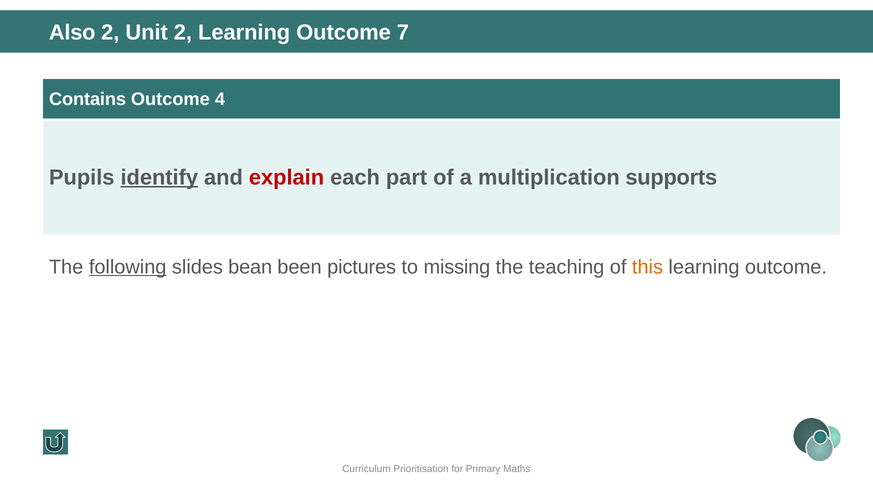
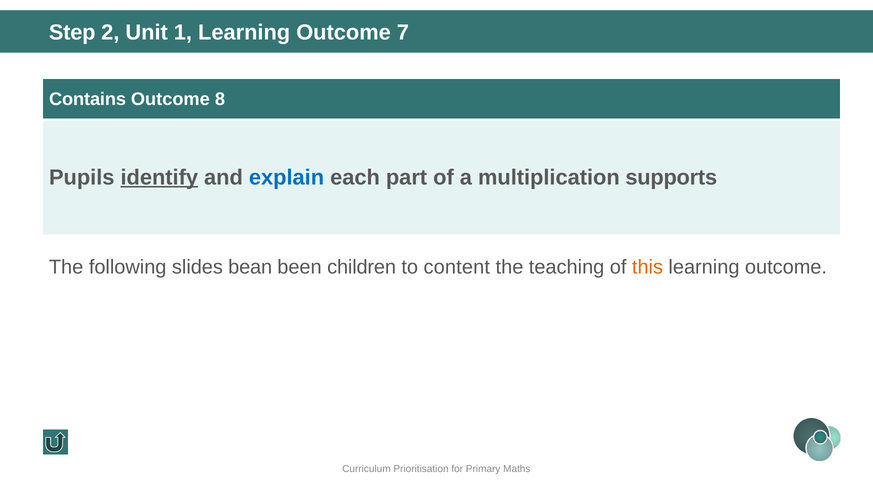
Also: Also -> Step
Unit 2: 2 -> 1
4: 4 -> 8
explain colour: red -> blue
following underline: present -> none
pictures: pictures -> children
missing: missing -> content
